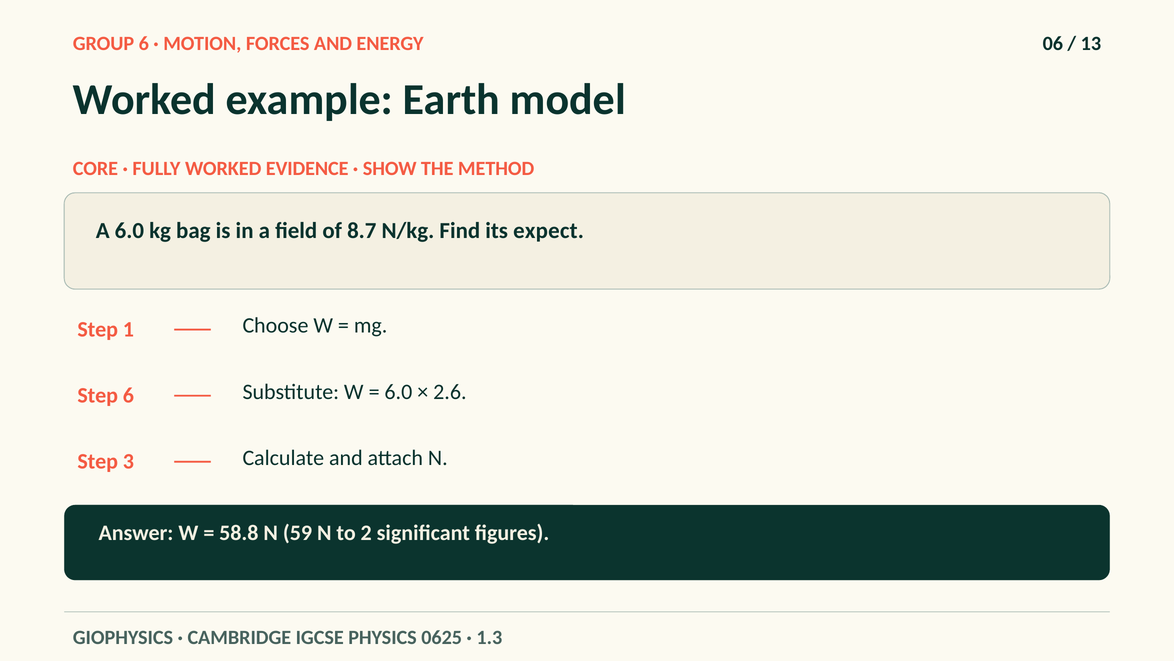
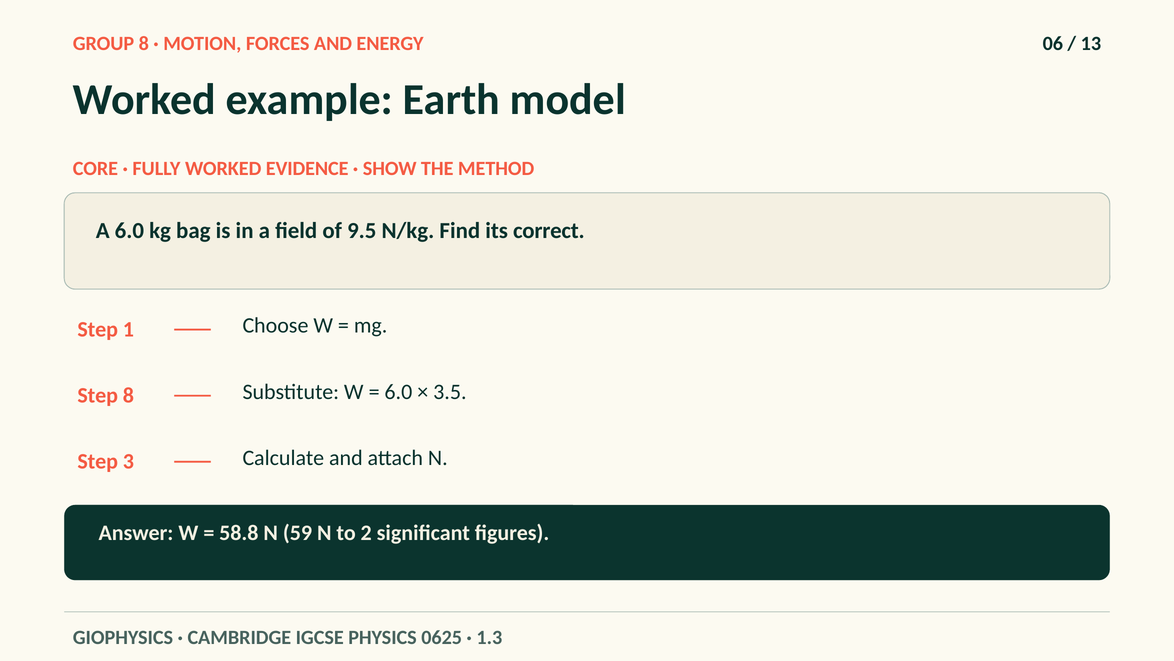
GROUP 6: 6 -> 8
8.7: 8.7 -> 9.5
expect: expect -> correct
Step 6: 6 -> 8
2.6: 2.6 -> 3.5
